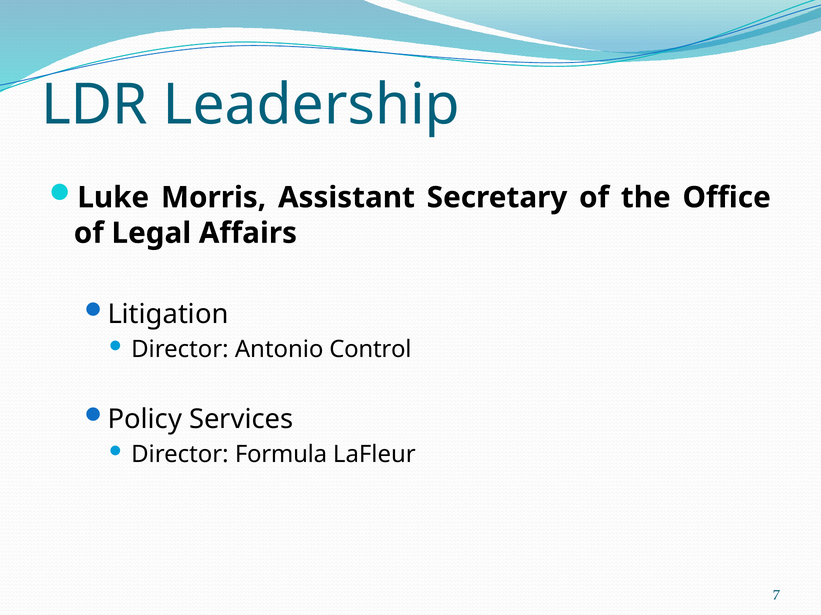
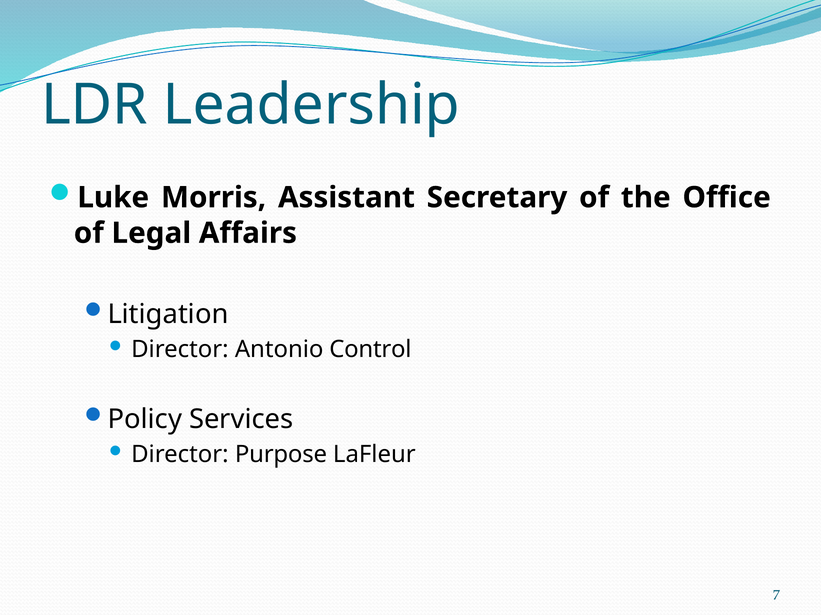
Formula: Formula -> Purpose
